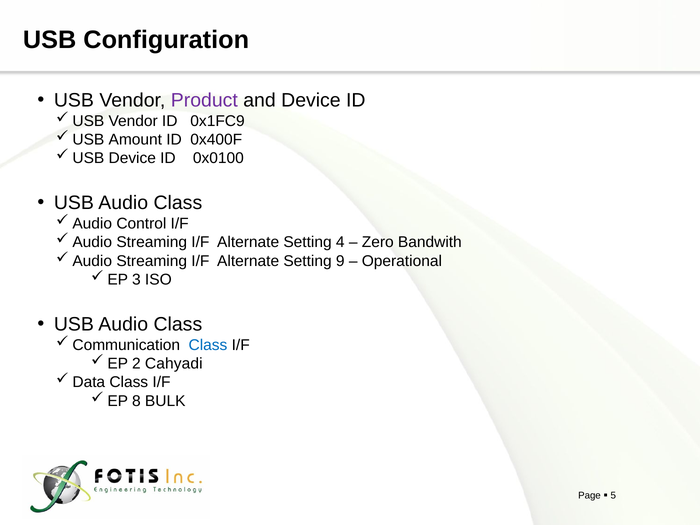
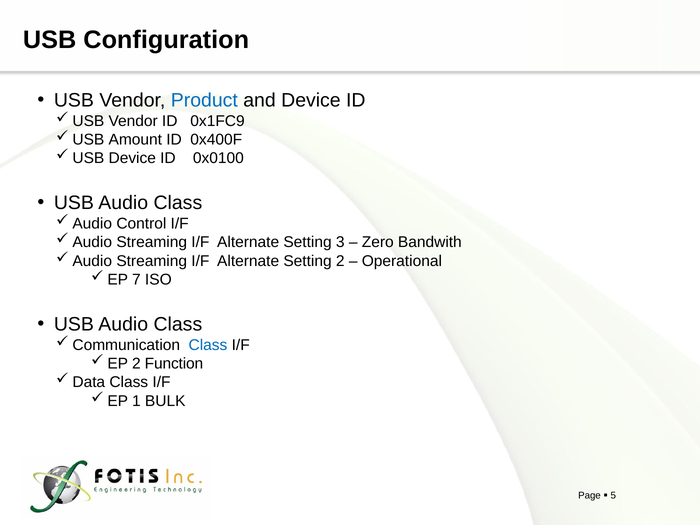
Product colour: purple -> blue
4: 4 -> 3
Setting 9: 9 -> 2
3: 3 -> 7
Cahyadi: Cahyadi -> Function
8: 8 -> 1
